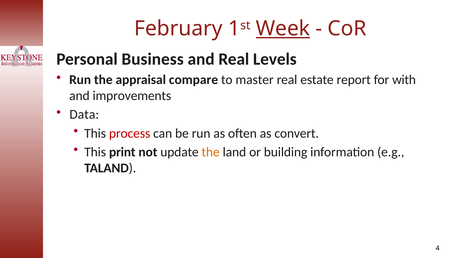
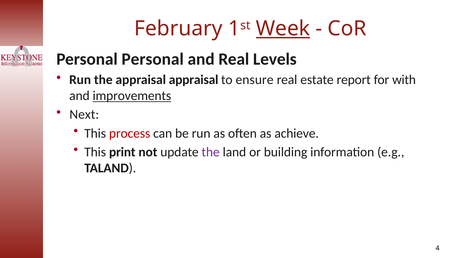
Personal Business: Business -> Personal
appraisal compare: compare -> appraisal
master: master -> ensure
improvements underline: none -> present
Data: Data -> Next
convert: convert -> achieve
the at (211, 152) colour: orange -> purple
